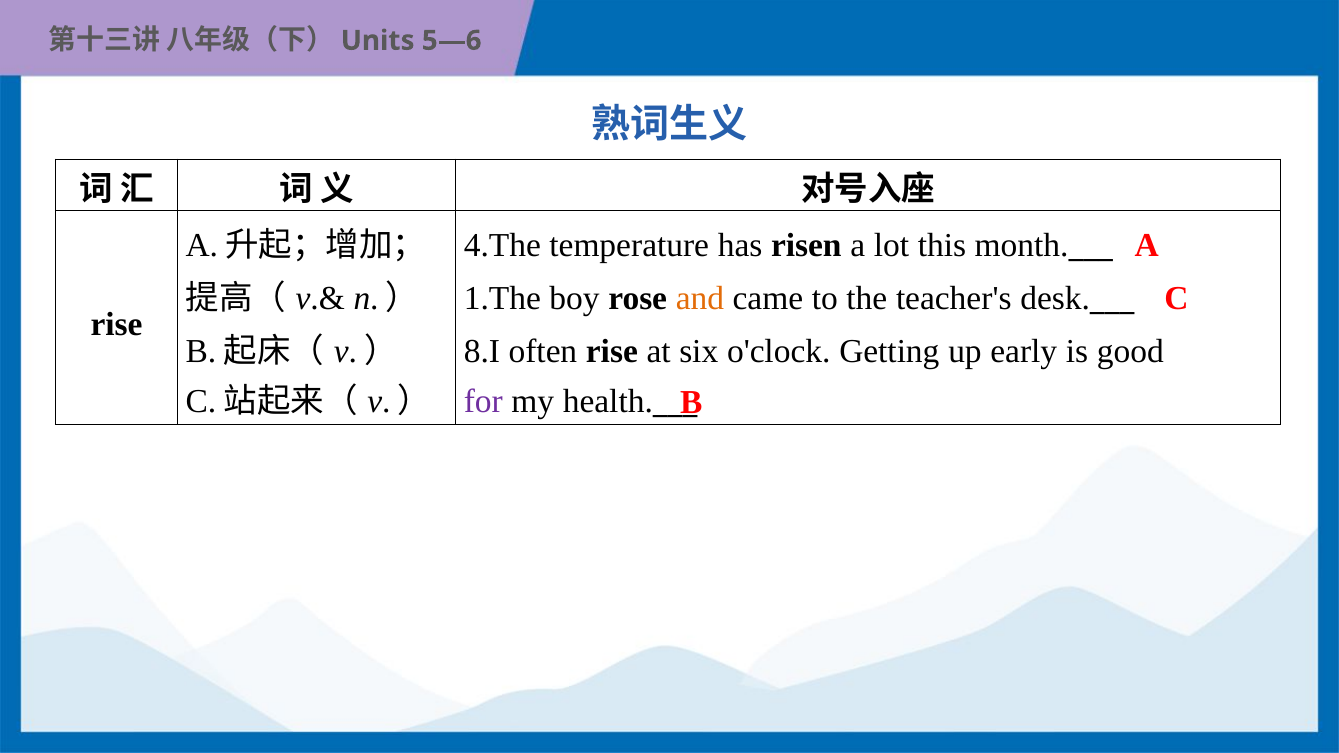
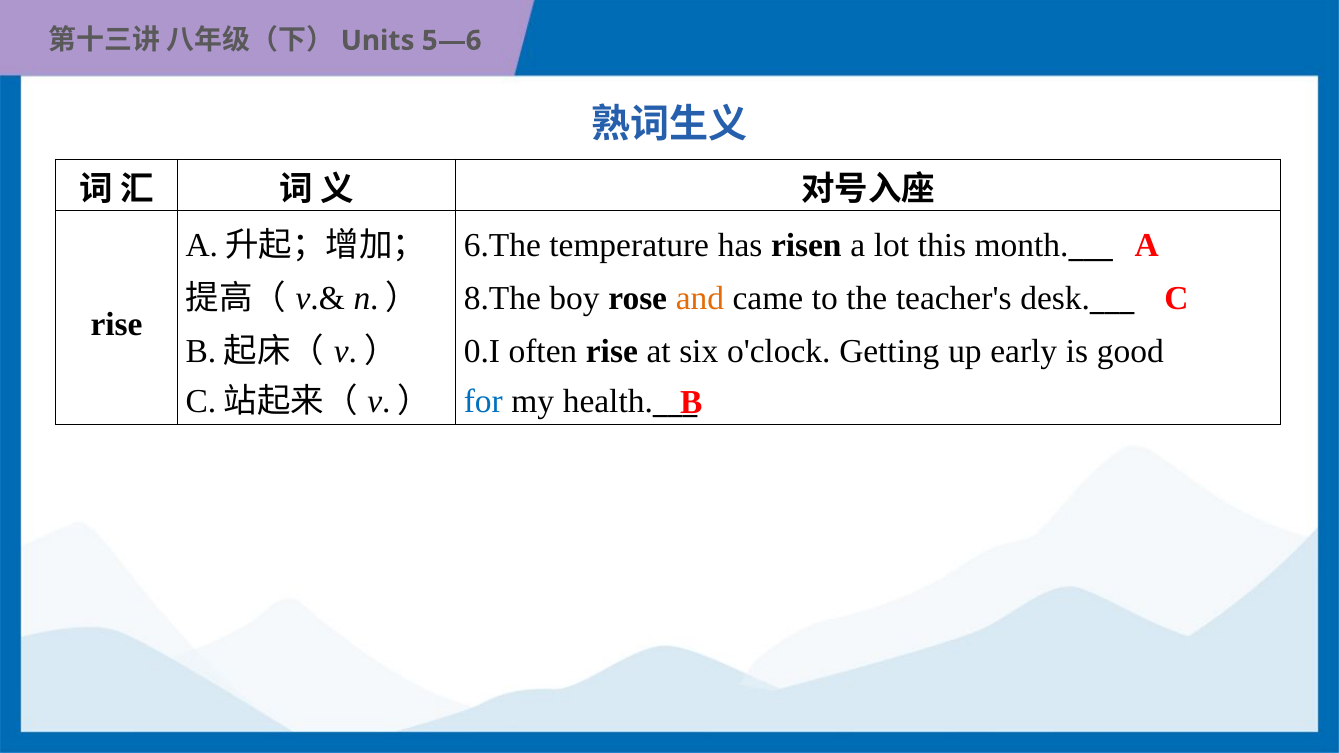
4.The: 4.The -> 6.The
1.The: 1.The -> 8.The
8.I: 8.I -> 0.I
for colour: purple -> blue
